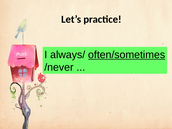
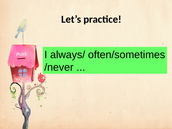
often/sometimes underline: present -> none
